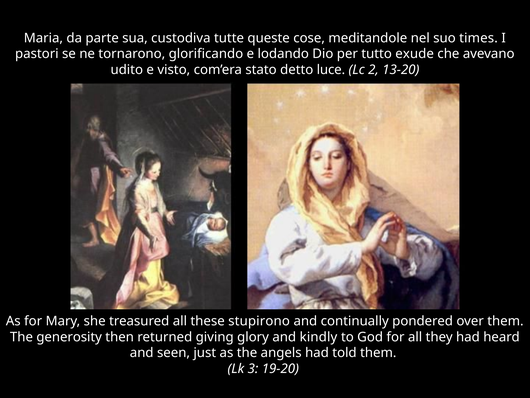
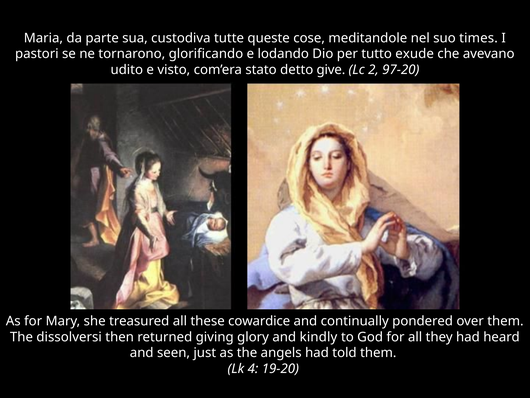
luce: luce -> give
13-20: 13-20 -> 97-20
stupirono: stupirono -> cowardice
generosity: generosity -> dissolversi
3: 3 -> 4
